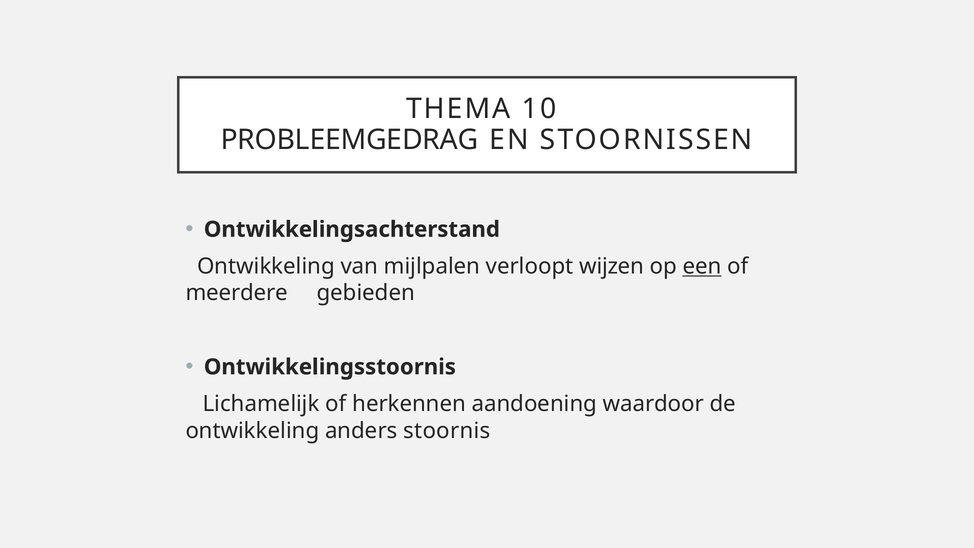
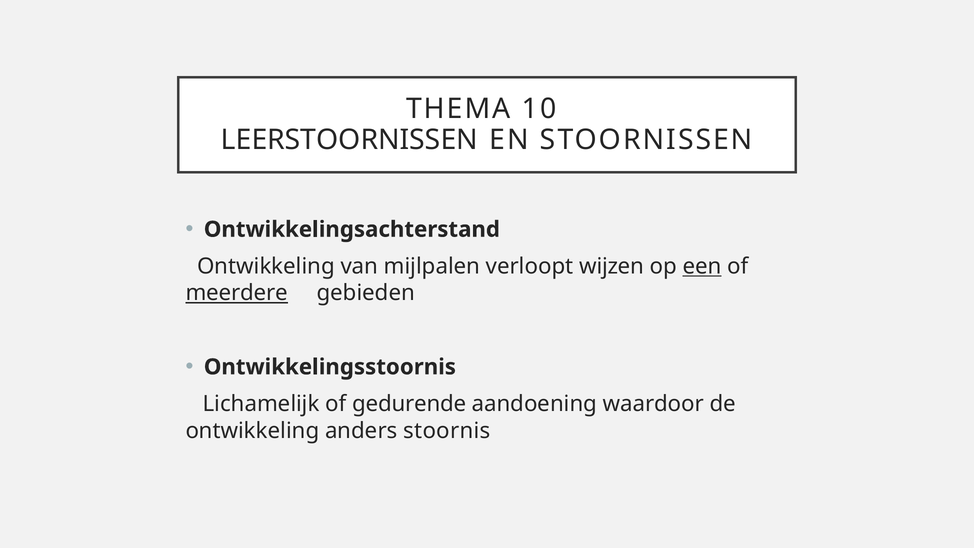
PROBLEEMGEDRAG: PROBLEEMGEDRAG -> LEERSTOORNISSEN
meerdere underline: none -> present
herkennen: herkennen -> gedurende
